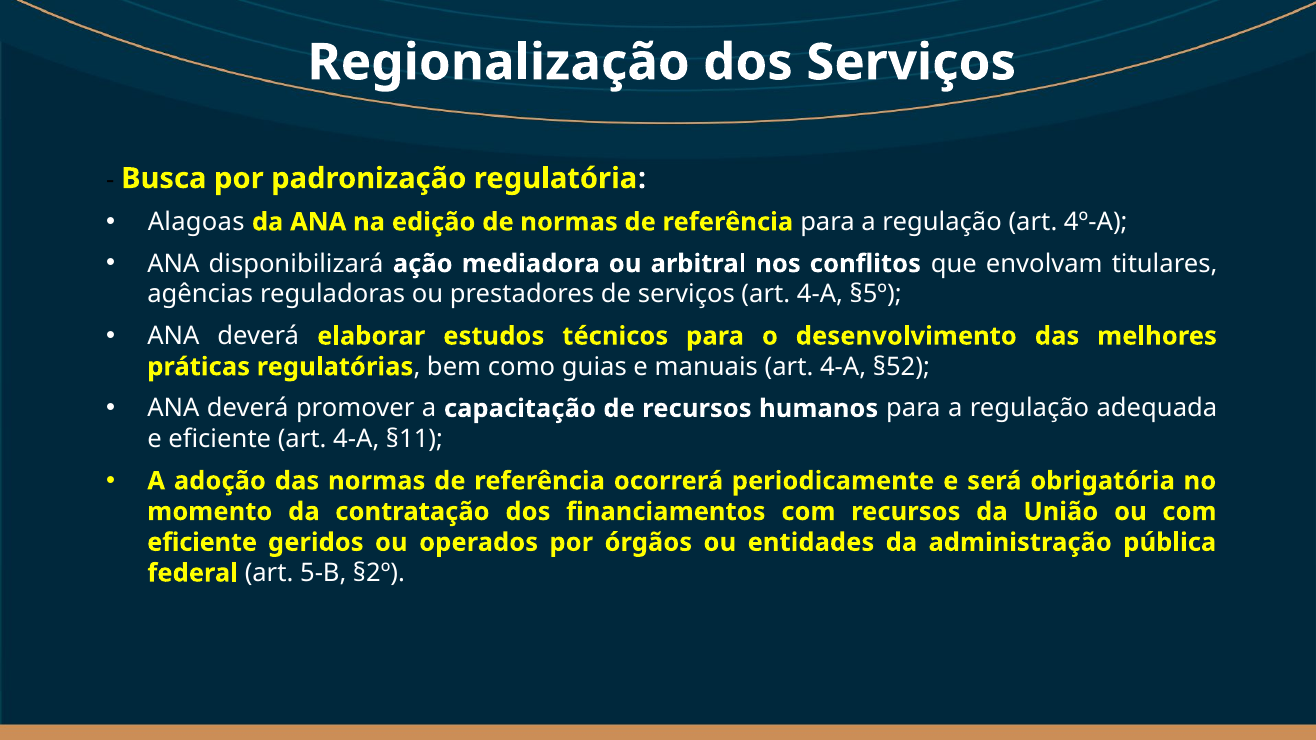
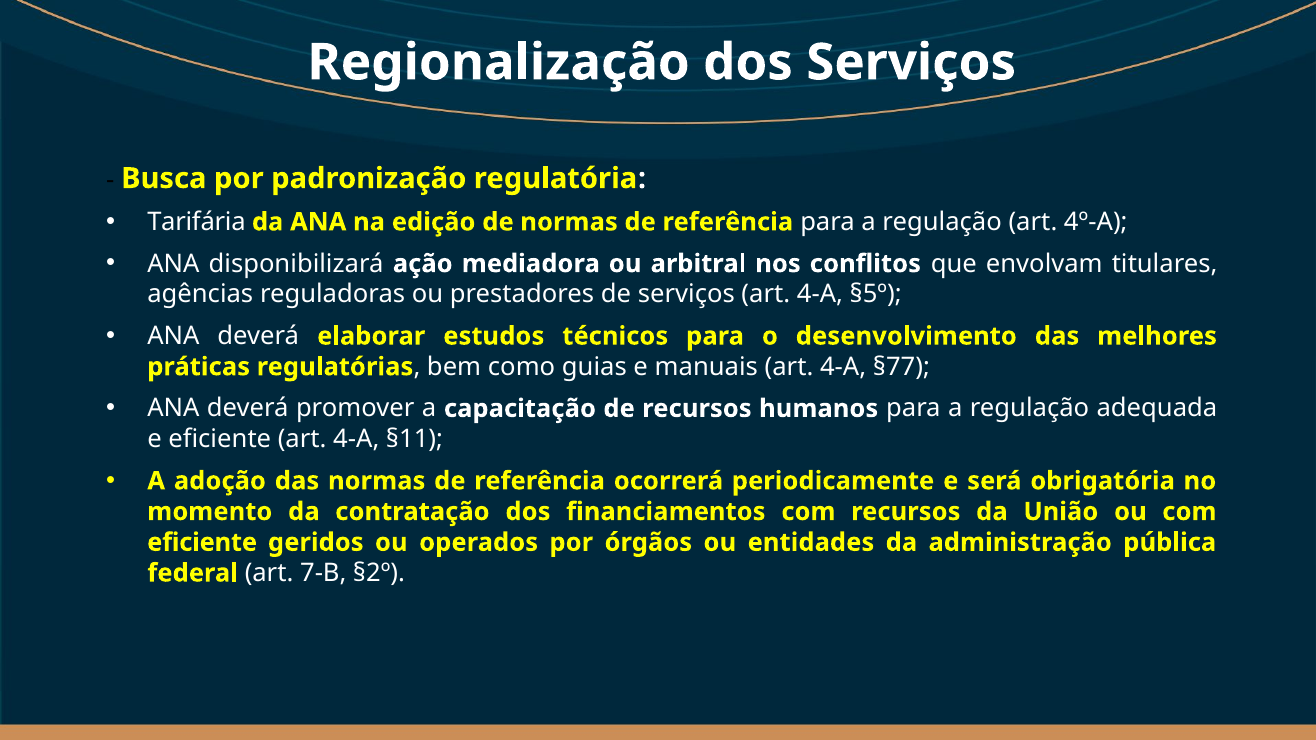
Alagoas: Alagoas -> Tarifária
§52: §52 -> §77
5-B: 5-B -> 7-B
